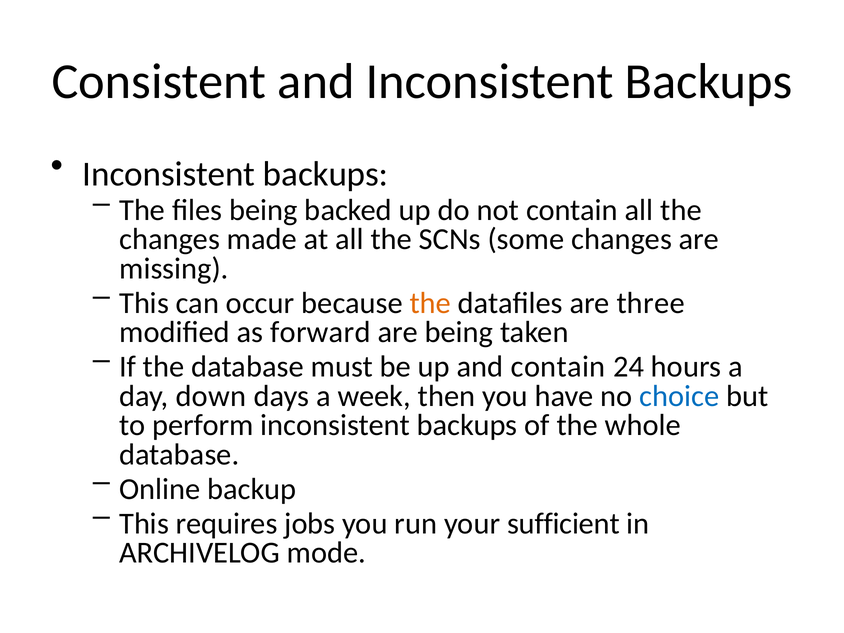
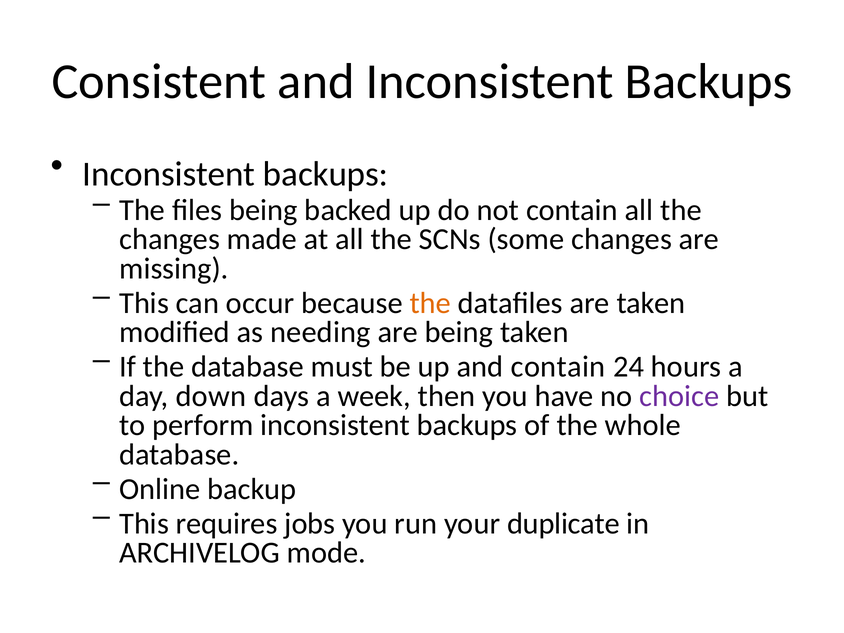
are three: three -> taken
forward: forward -> needing
choice colour: blue -> purple
sufficient: sufficient -> duplicate
